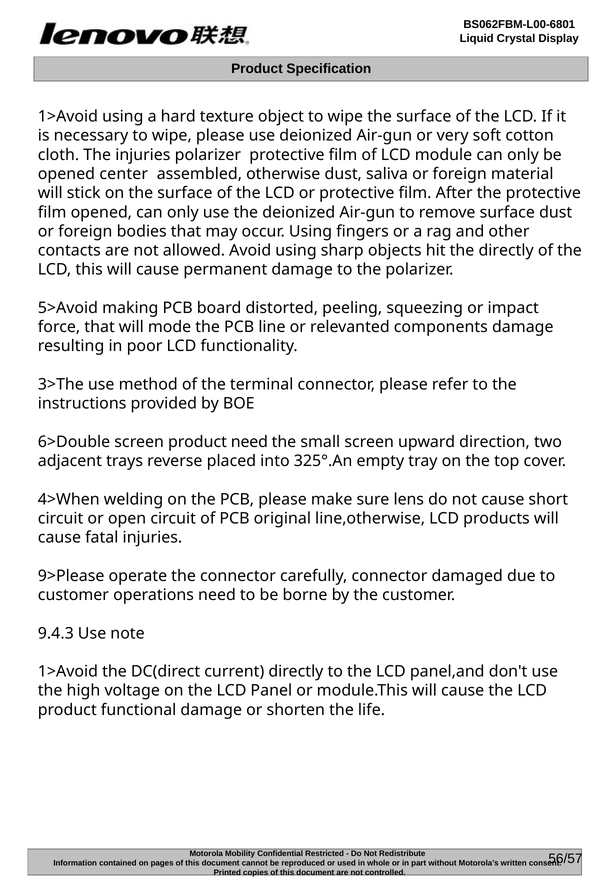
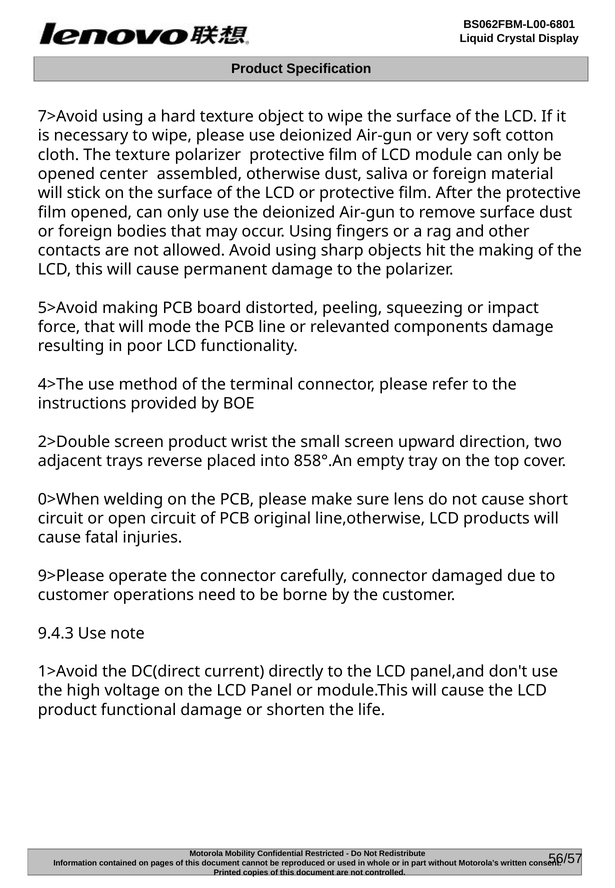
1>Avoid at (68, 117): 1>Avoid -> 7>Avoid
The injuries: injuries -> texture
the directly: directly -> making
3>The: 3>The -> 4>The
6>Double: 6>Double -> 2>Double
product need: need -> wrist
325°.An: 325°.An -> 858°.An
4>When: 4>When -> 0>When
